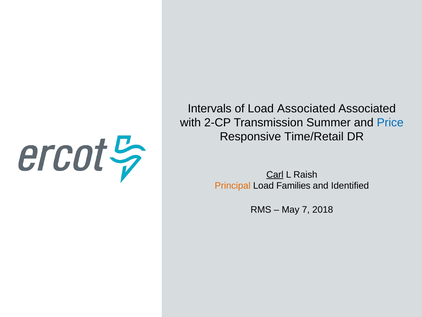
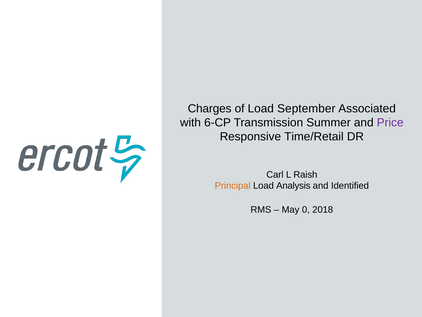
Intervals: Intervals -> Charges
Load Associated: Associated -> September
2-CP: 2-CP -> 6-CP
Price colour: blue -> purple
Carl underline: present -> none
Families: Families -> Analysis
7: 7 -> 0
